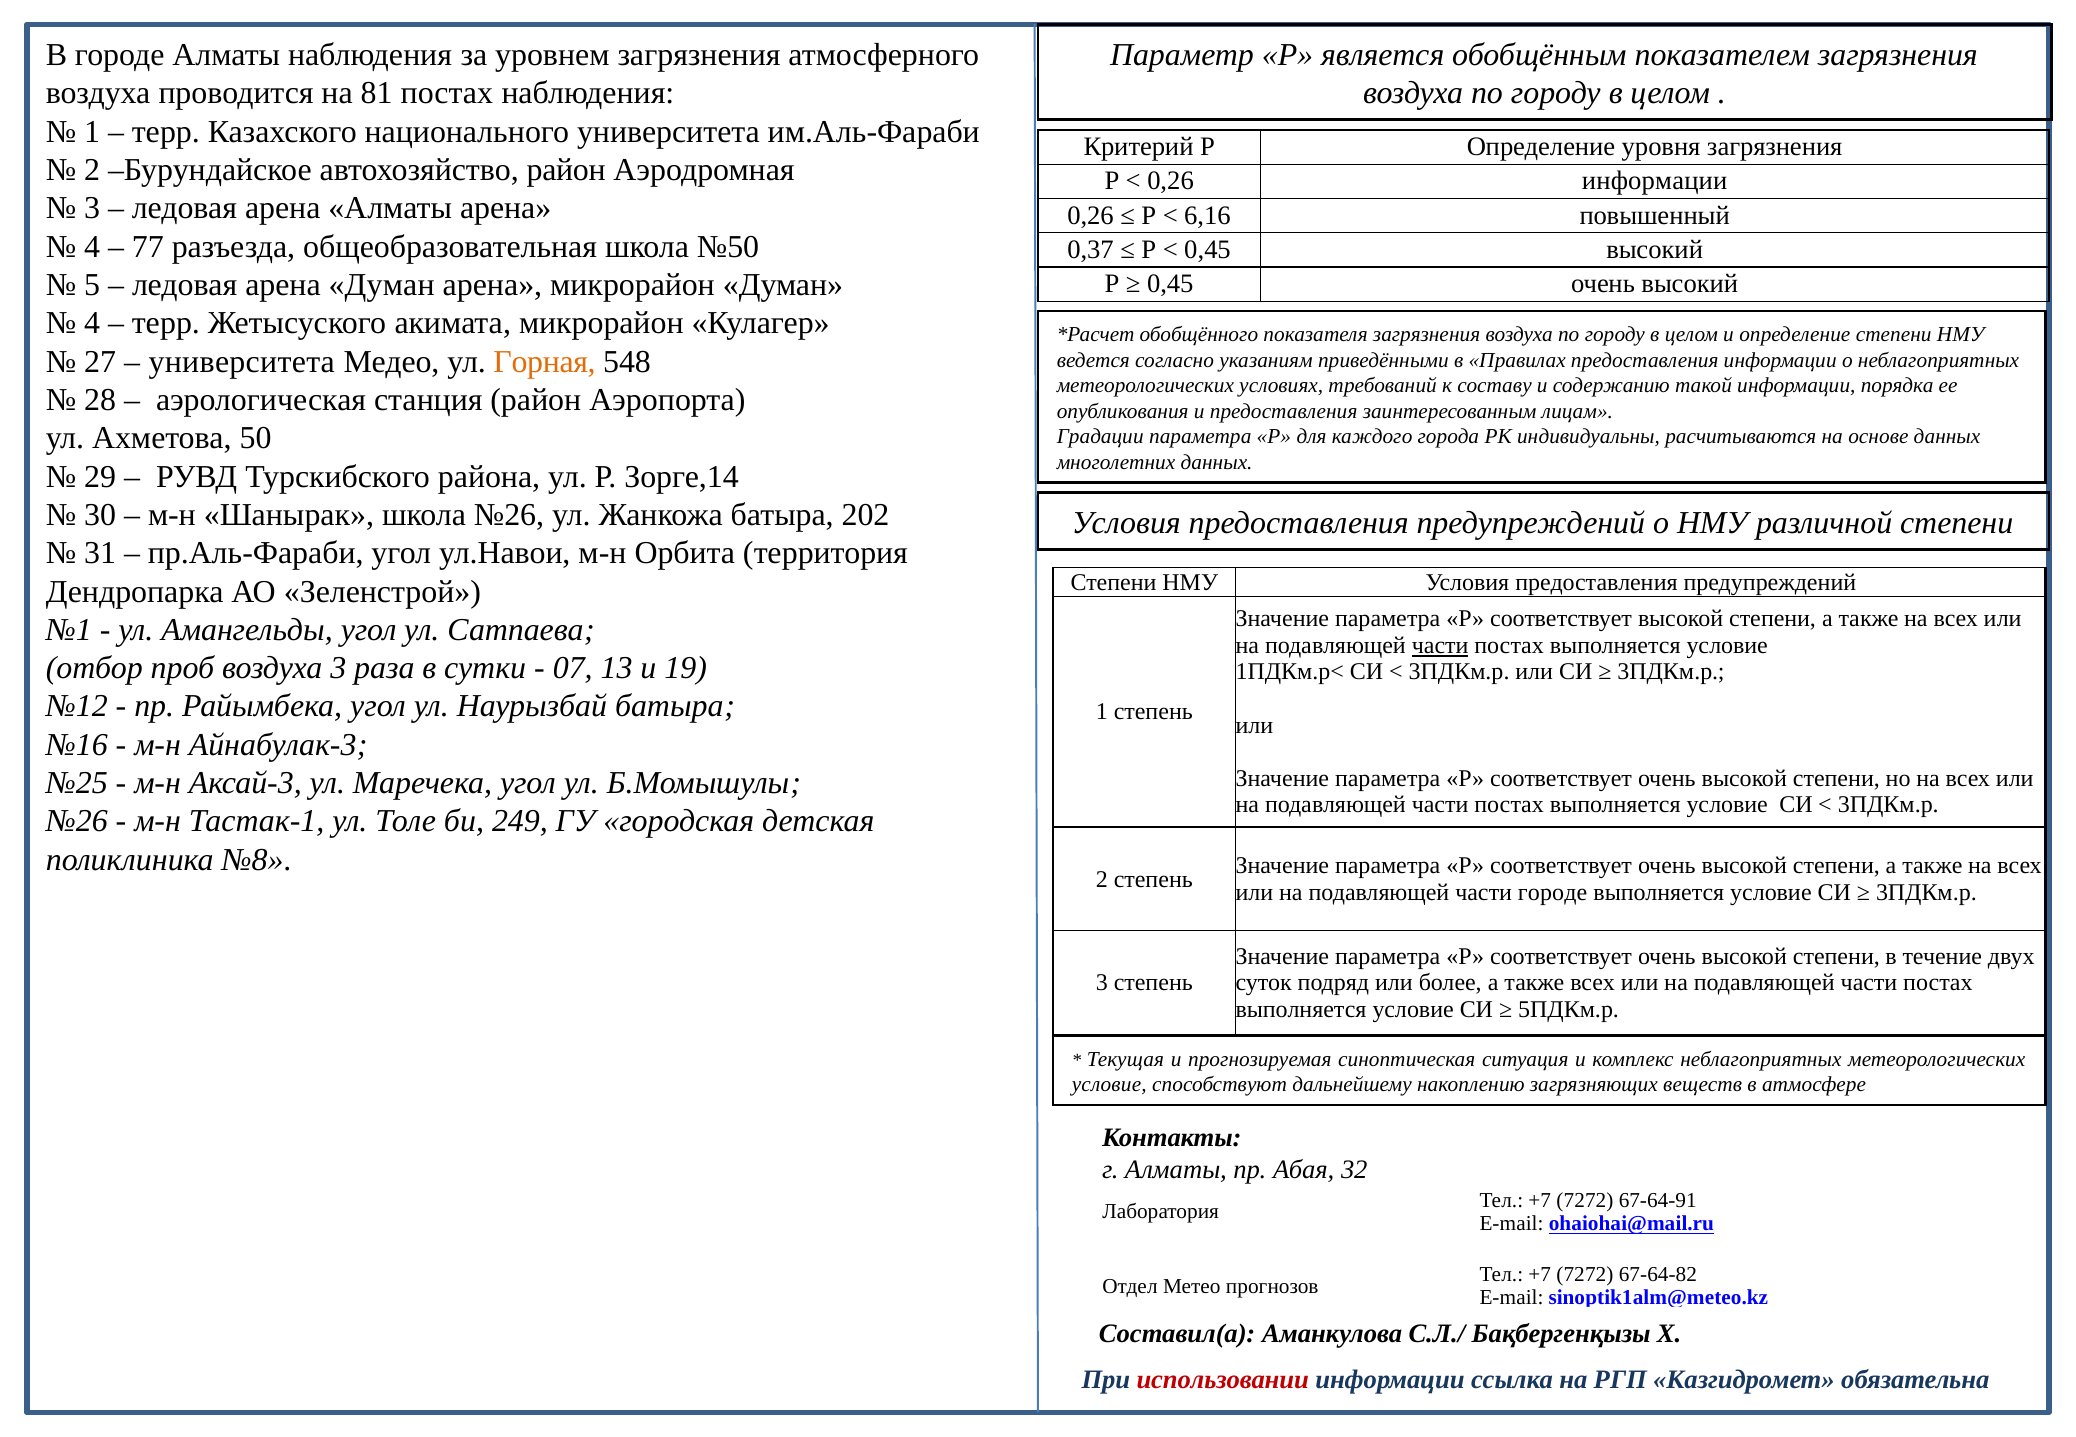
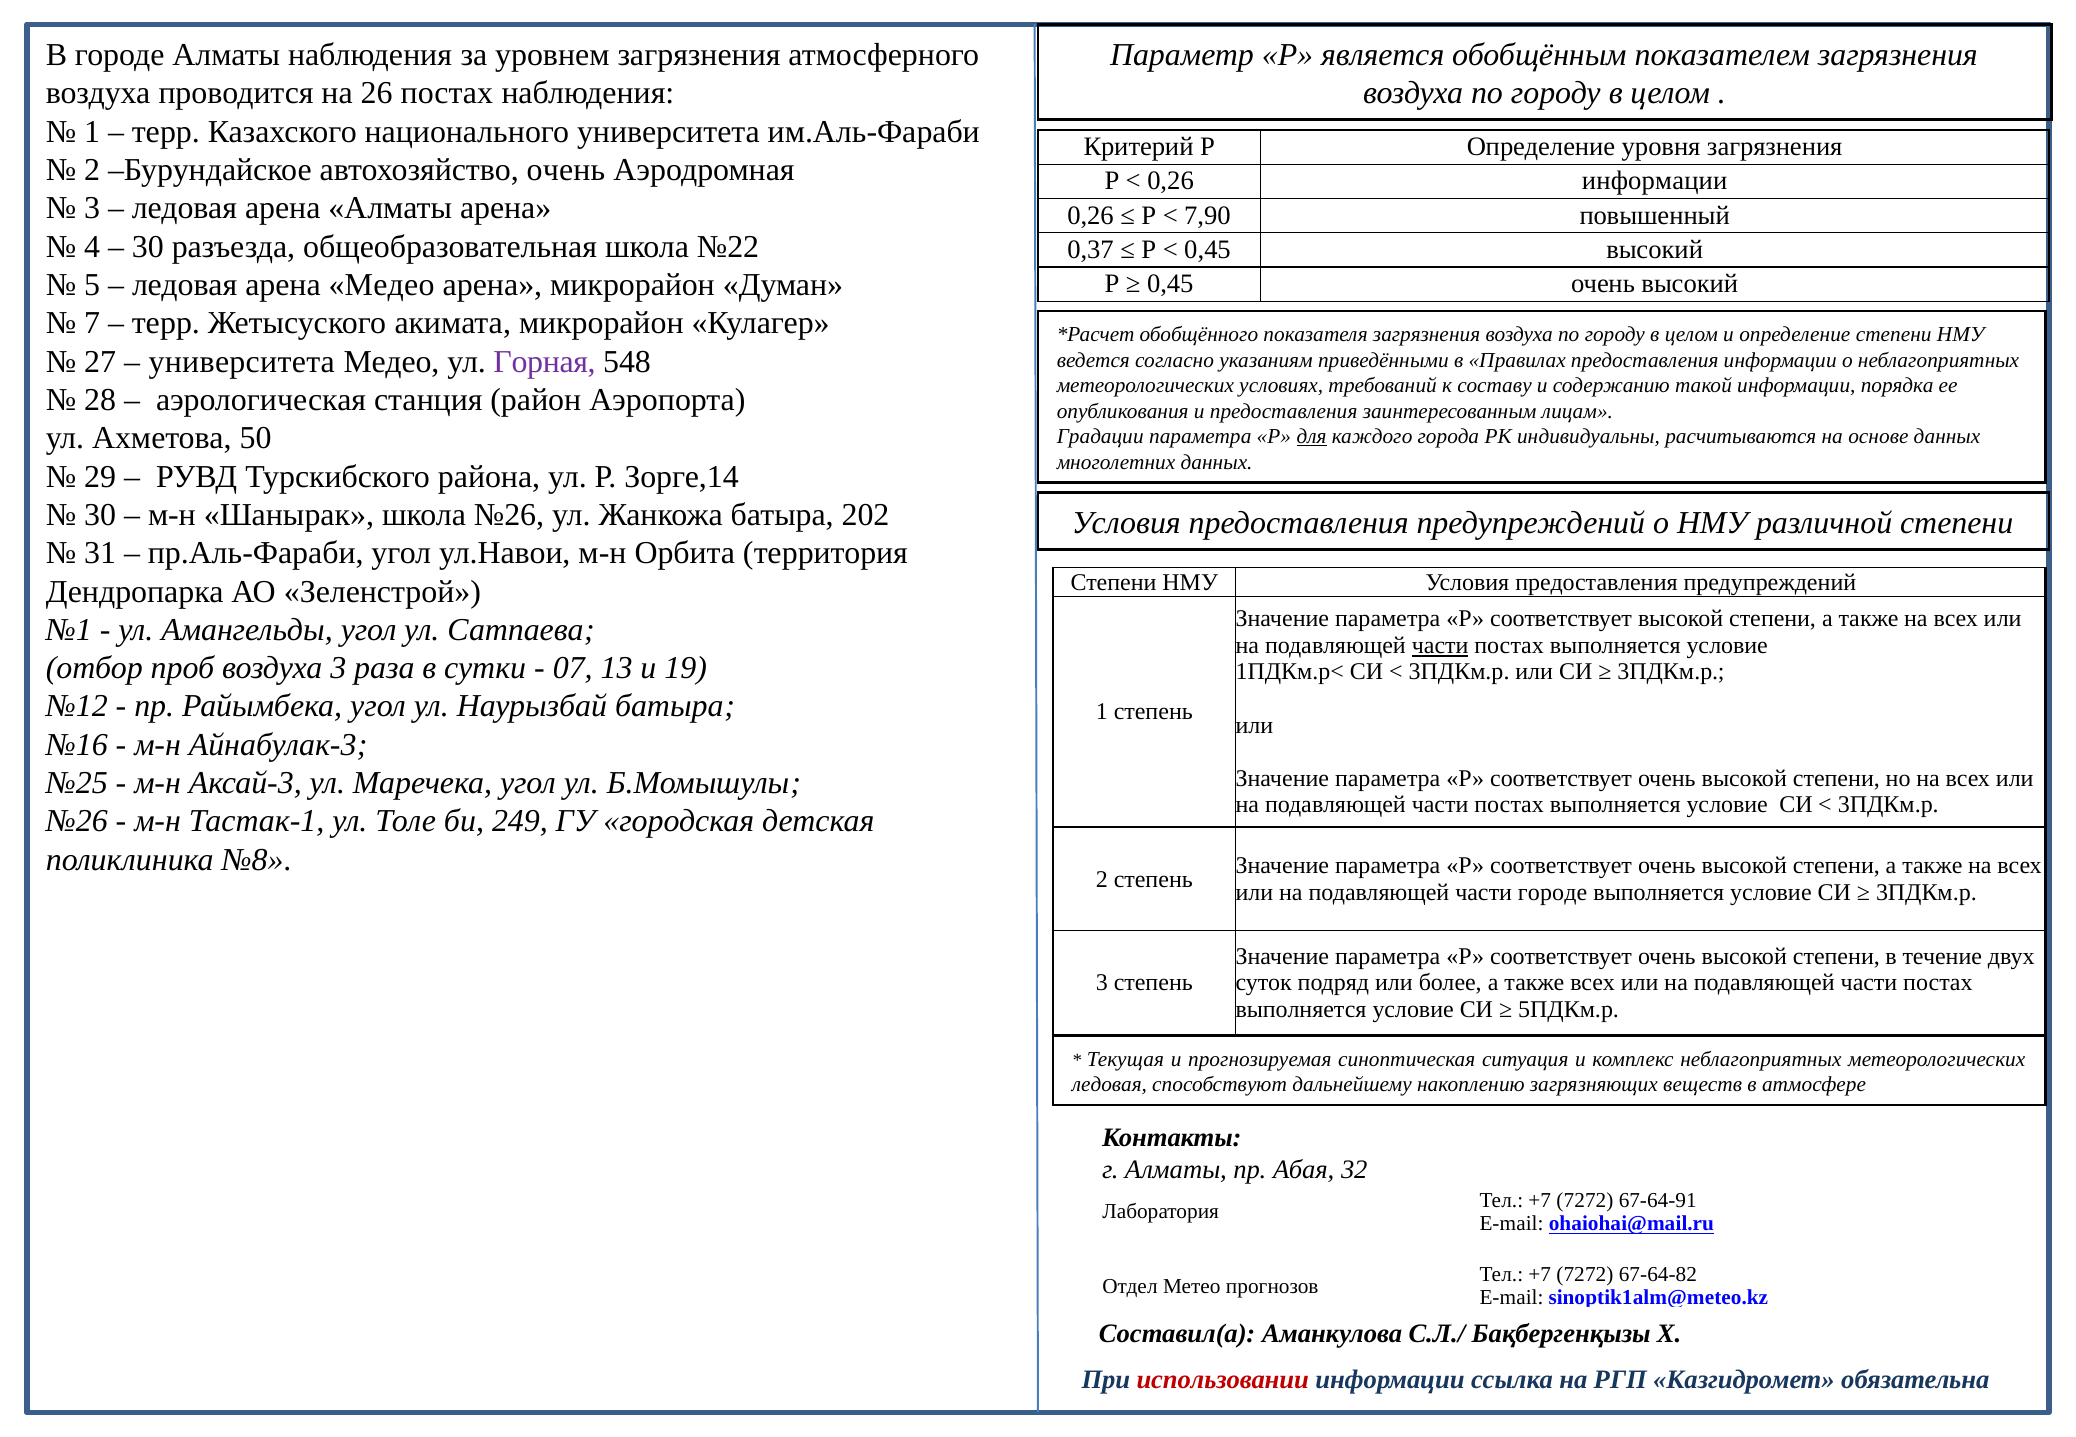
81: 81 -> 26
автохозяйство район: район -> очень
6,16: 6,16 -> 7,90
77 at (148, 247): 77 -> 30
№50: №50 -> №22
арена Думан: Думан -> Медео
4 at (92, 323): 4 -> 7
Горная colour: orange -> purple
для underline: none -> present
условие at (1109, 1085): условие -> ледовая
